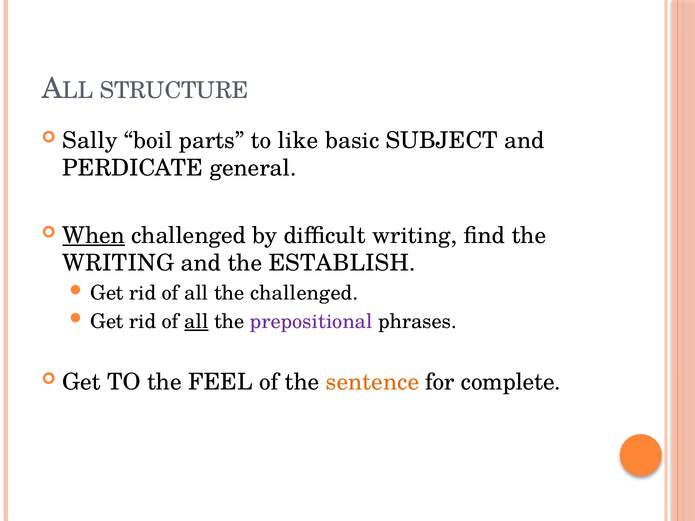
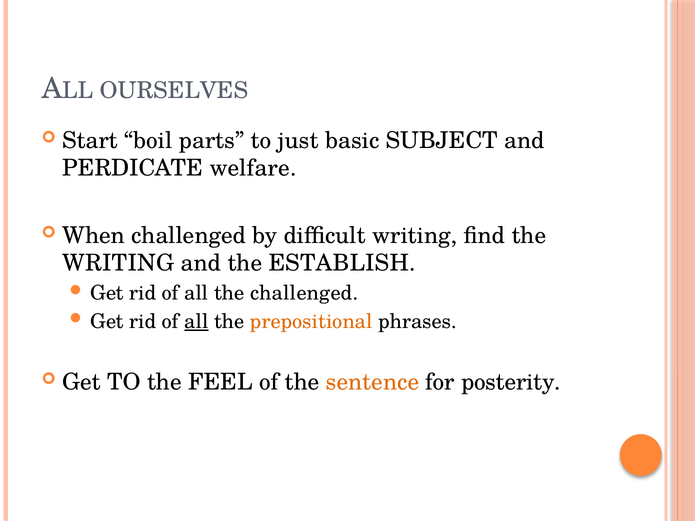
STRUCTURE: STRUCTURE -> OURSELVES
Sally: Sally -> Start
like: like -> just
general: general -> welfare
When underline: present -> none
prepositional colour: purple -> orange
complete: complete -> posterity
